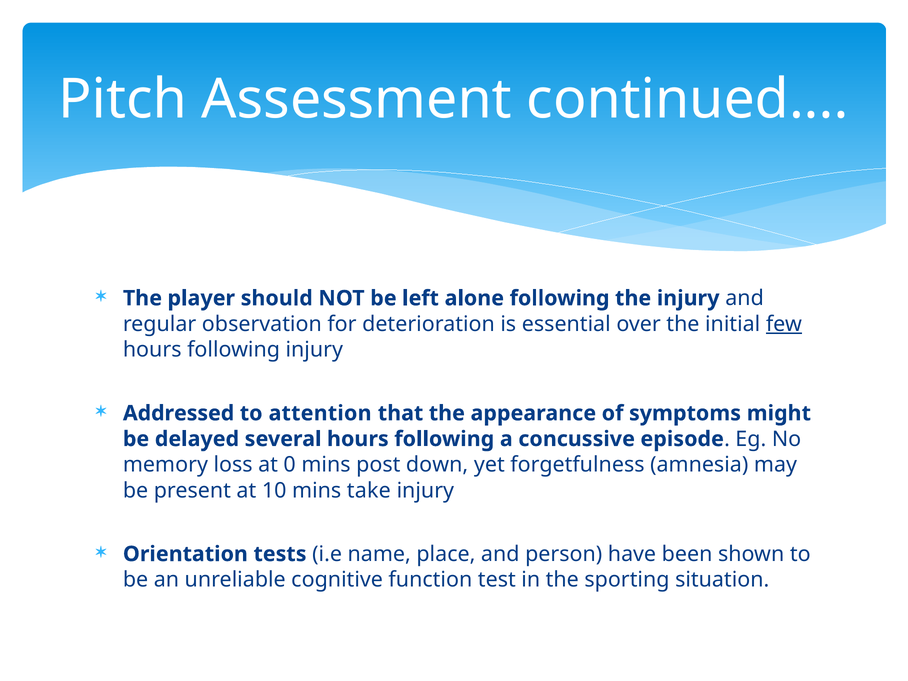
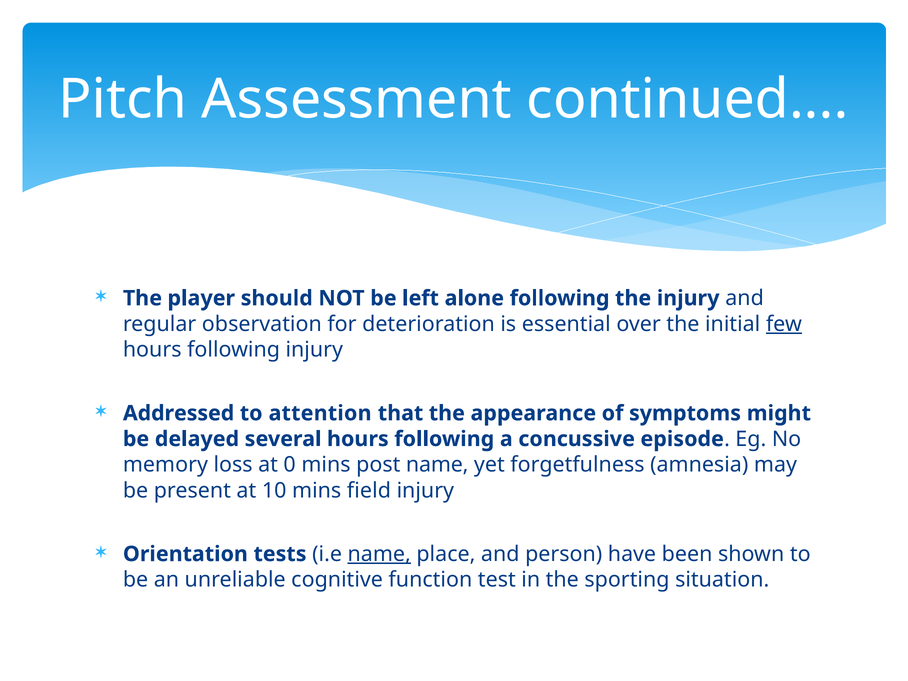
post down: down -> name
take: take -> field
name at (379, 554) underline: none -> present
